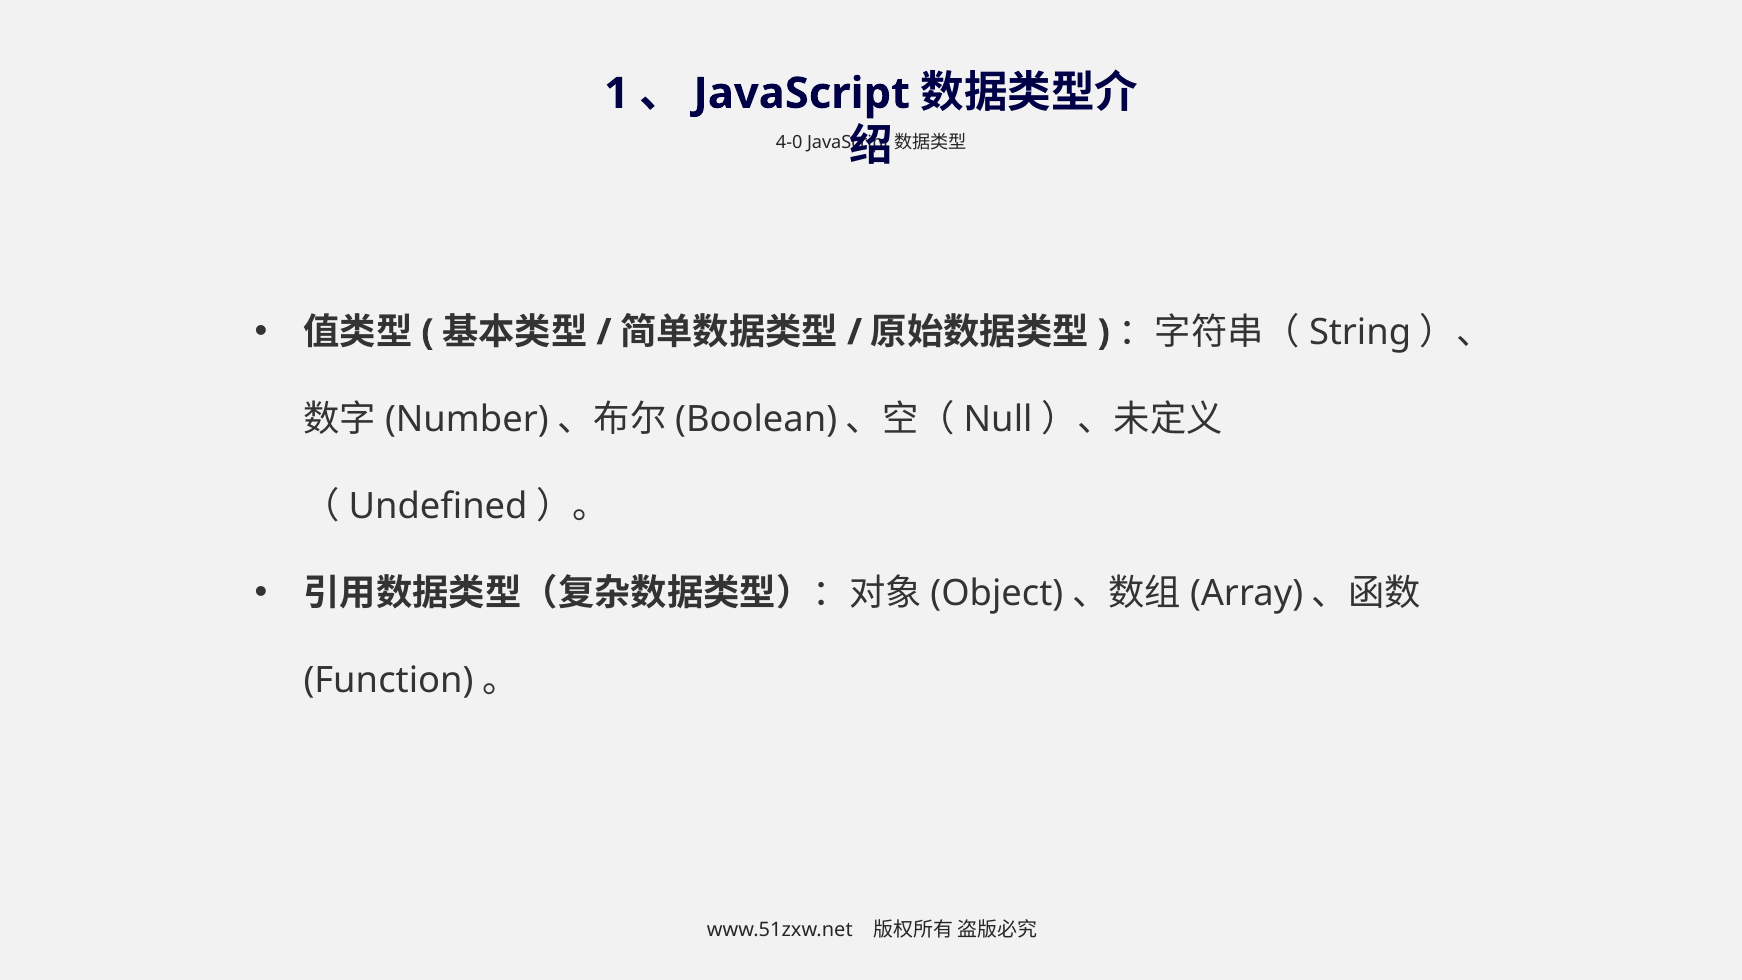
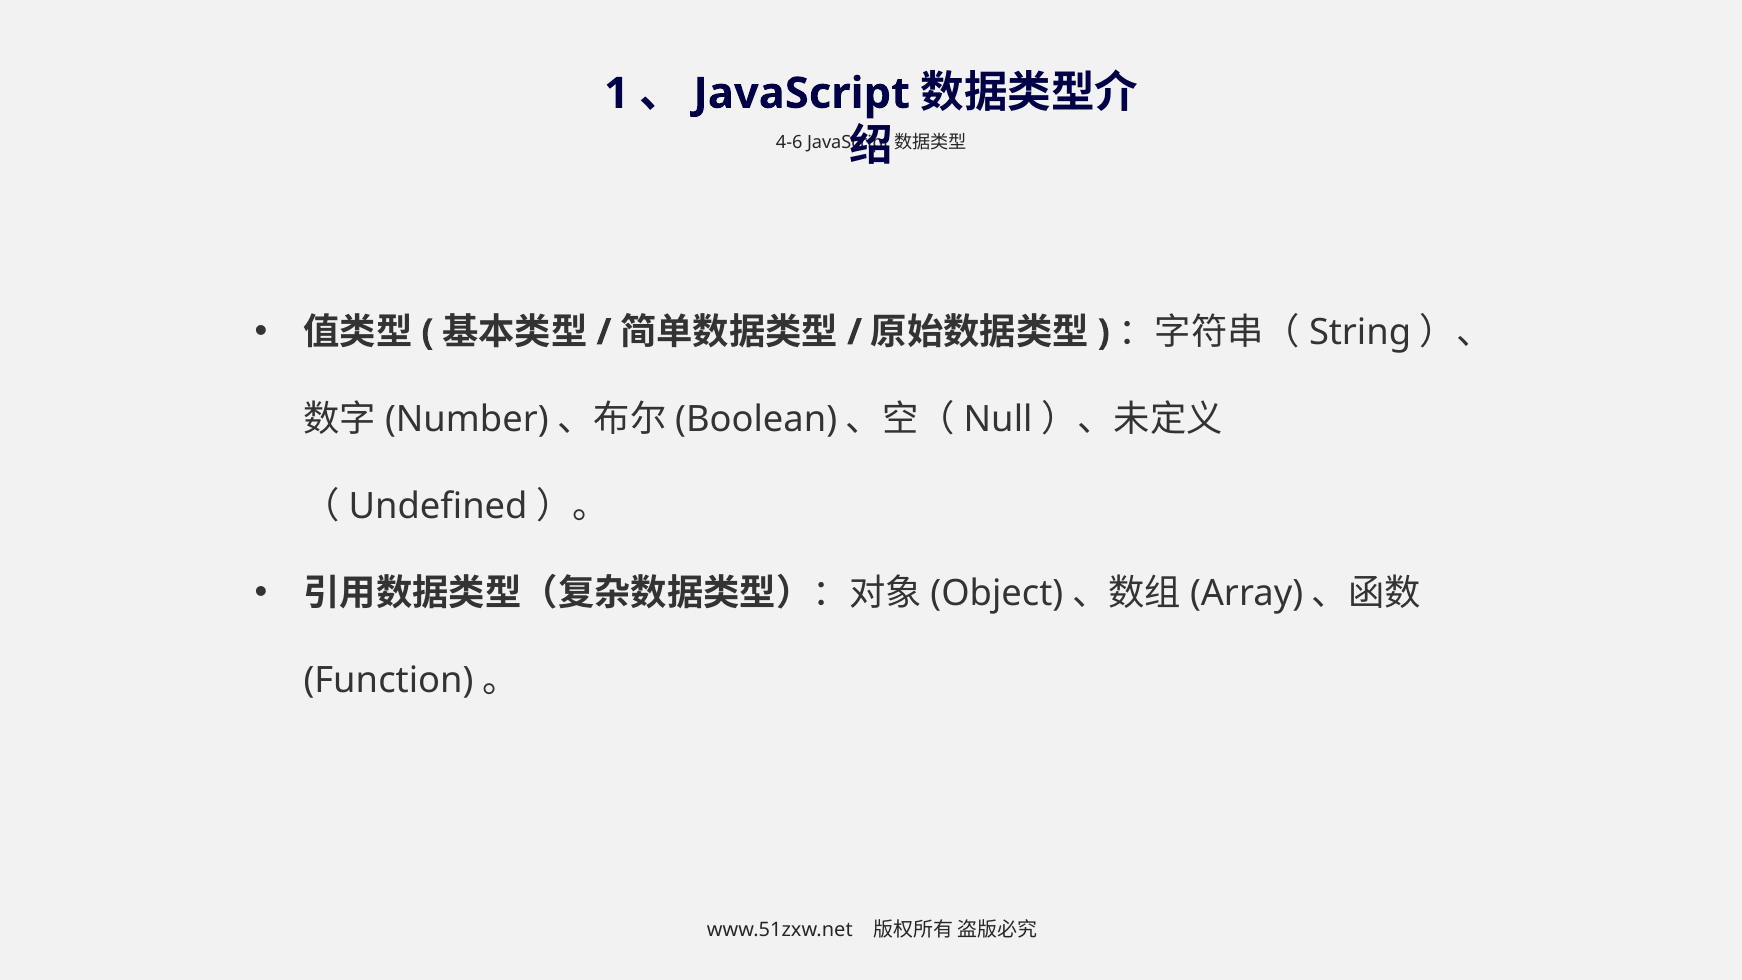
4-0: 4-0 -> 4-6
